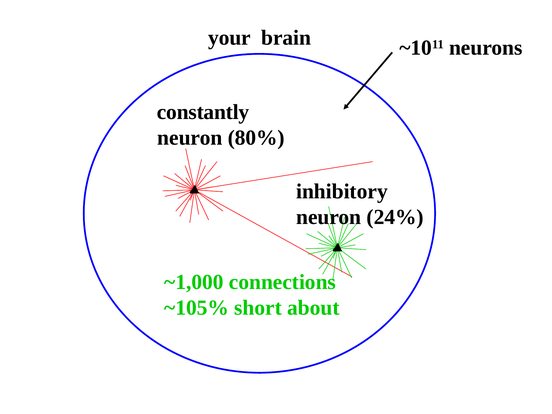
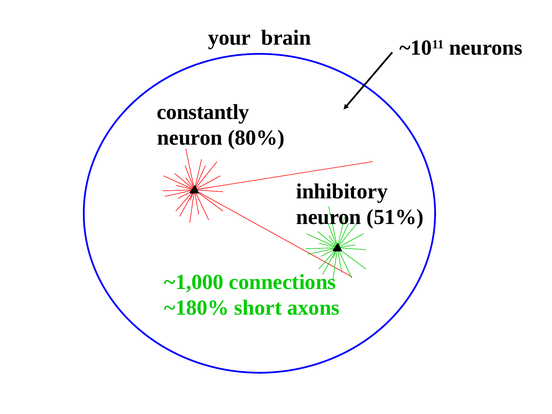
24%: 24% -> 51%
~105%: ~105% -> ~180%
about: about -> axons
